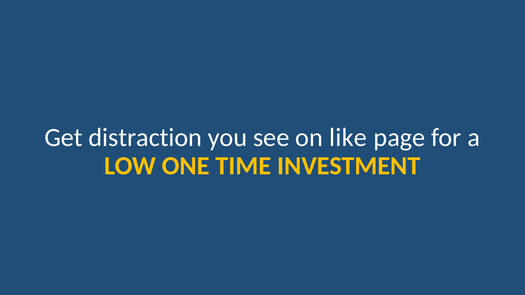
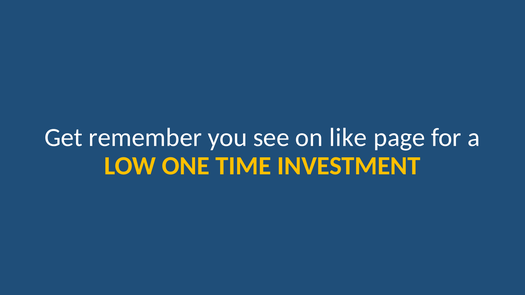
distraction: distraction -> remember
